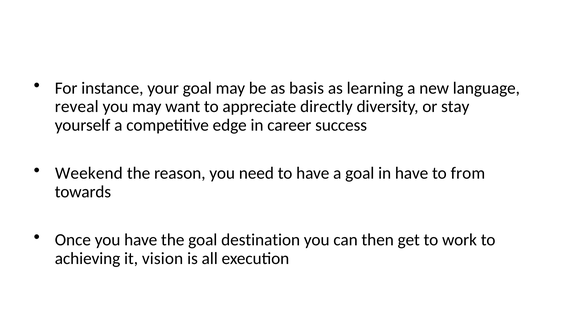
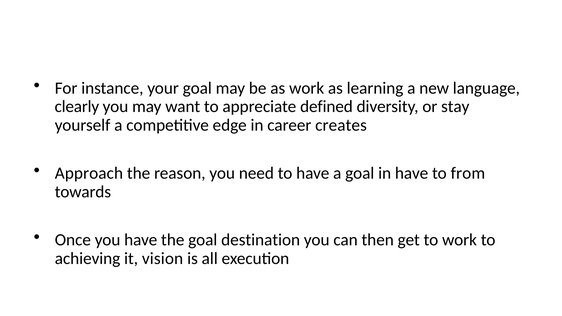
as basis: basis -> work
reveal: reveal -> clearly
directly: directly -> defined
success: success -> creates
Weekend: Weekend -> Approach
